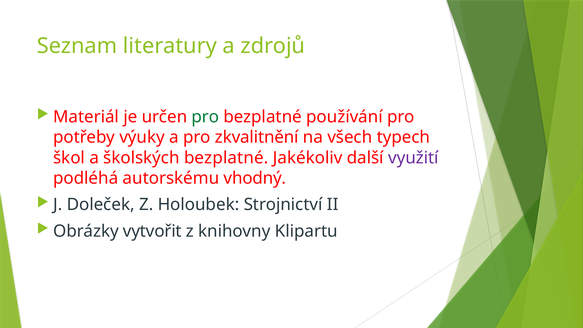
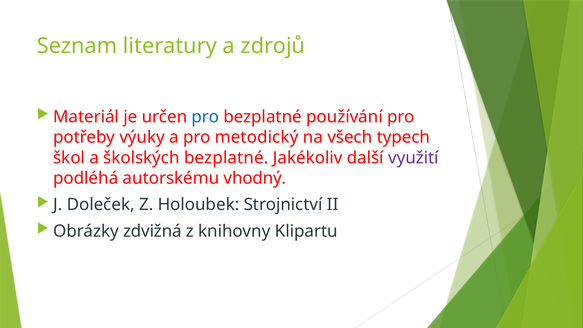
pro at (205, 117) colour: green -> blue
zkvalitnění: zkvalitnění -> metodický
vytvořit: vytvořit -> zdvižná
